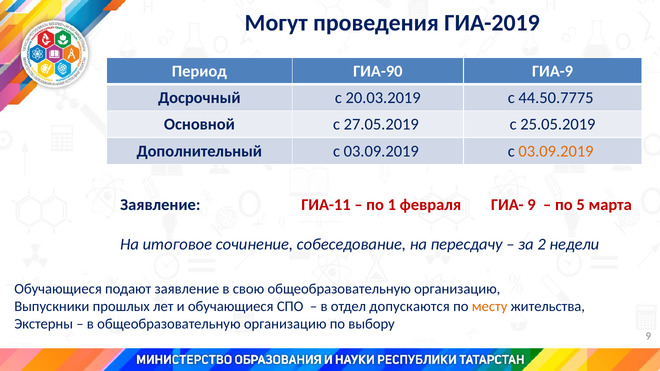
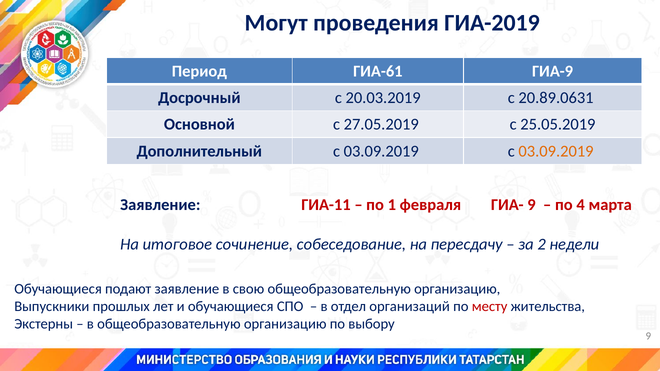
ГИА-90: ГИА-90 -> ГИА-61
44.50.7775: 44.50.7775 -> 20.89.0631
5: 5 -> 4
допускаются: допускаются -> организаций
месту colour: orange -> red
